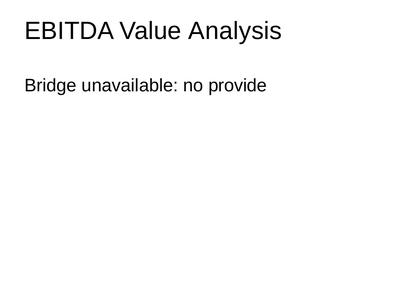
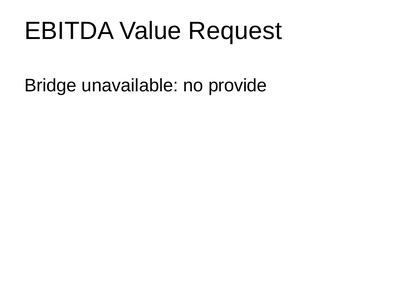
Analysis: Analysis -> Request
